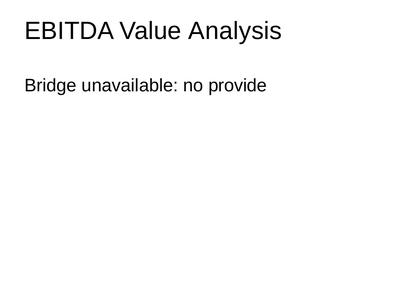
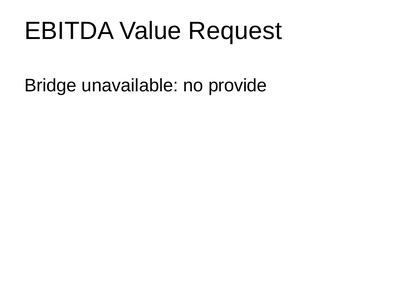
Analysis: Analysis -> Request
